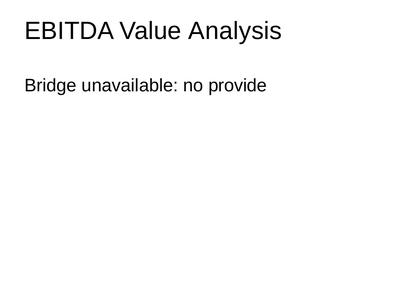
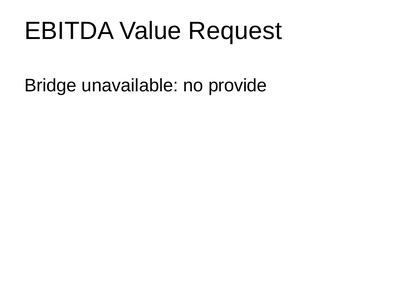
Analysis: Analysis -> Request
